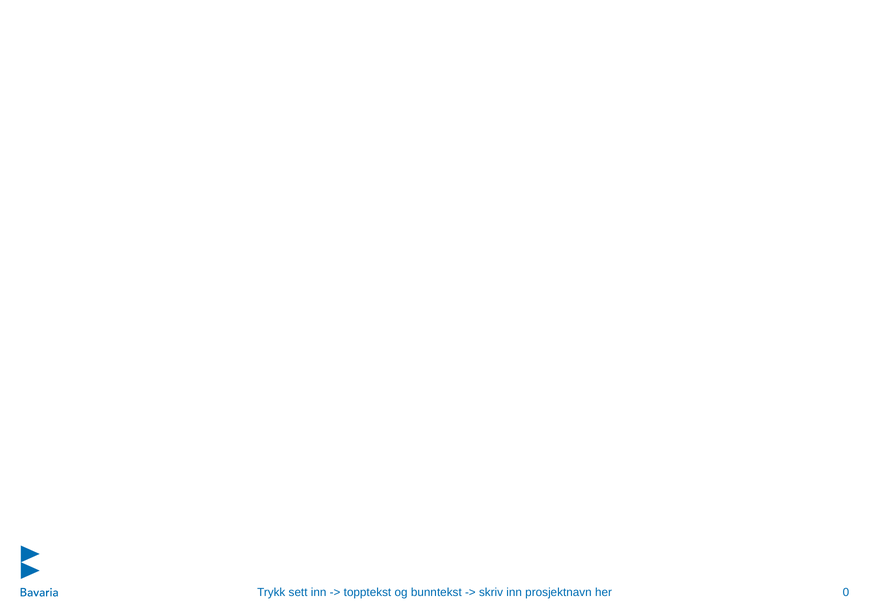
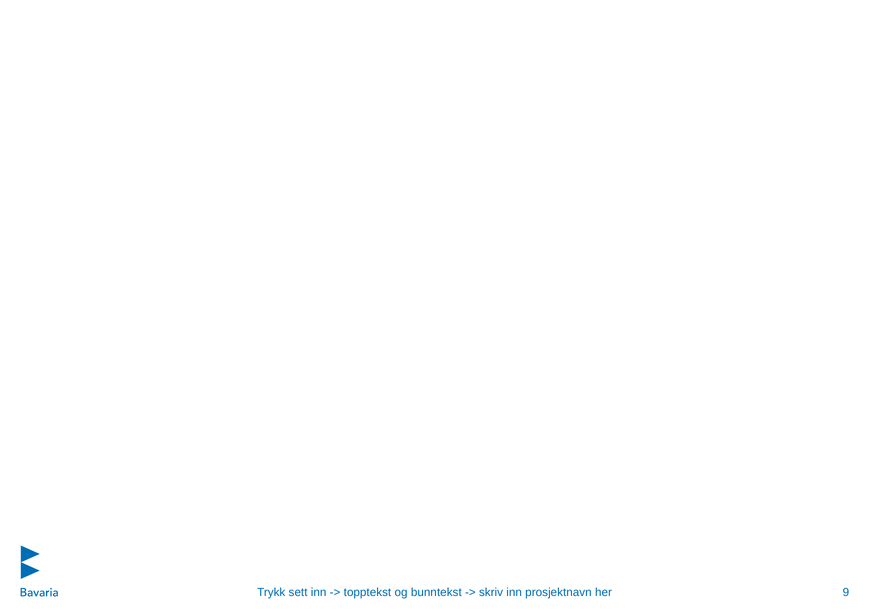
0: 0 -> 9
